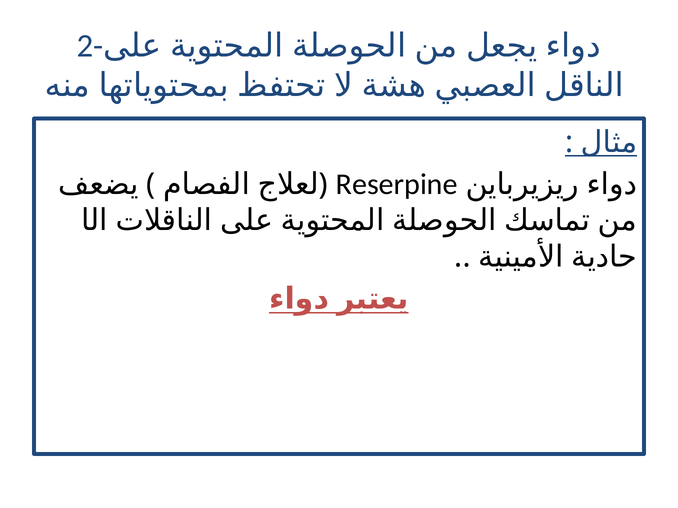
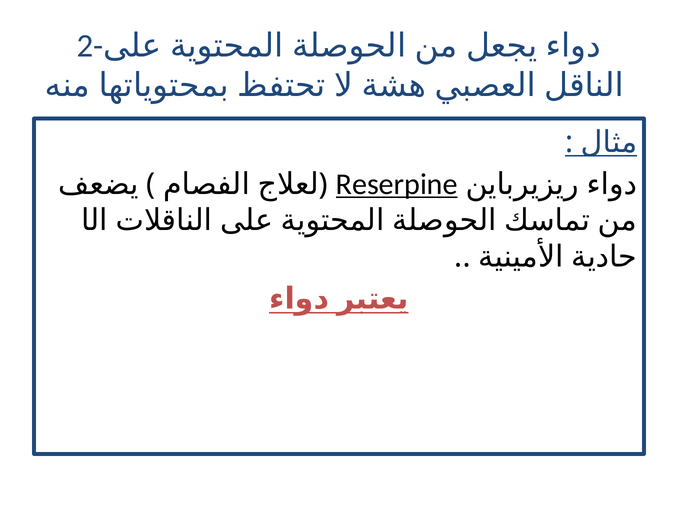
Reserpine underline: none -> present
